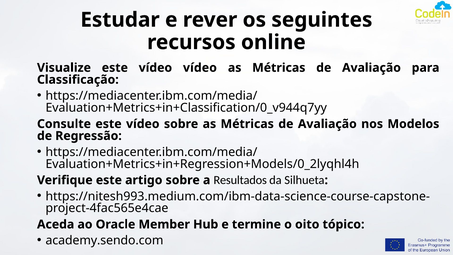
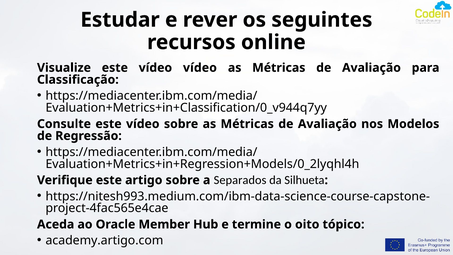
Resultados: Resultados -> Separados
academy.sendo.com: academy.sendo.com -> academy.artigo.com
